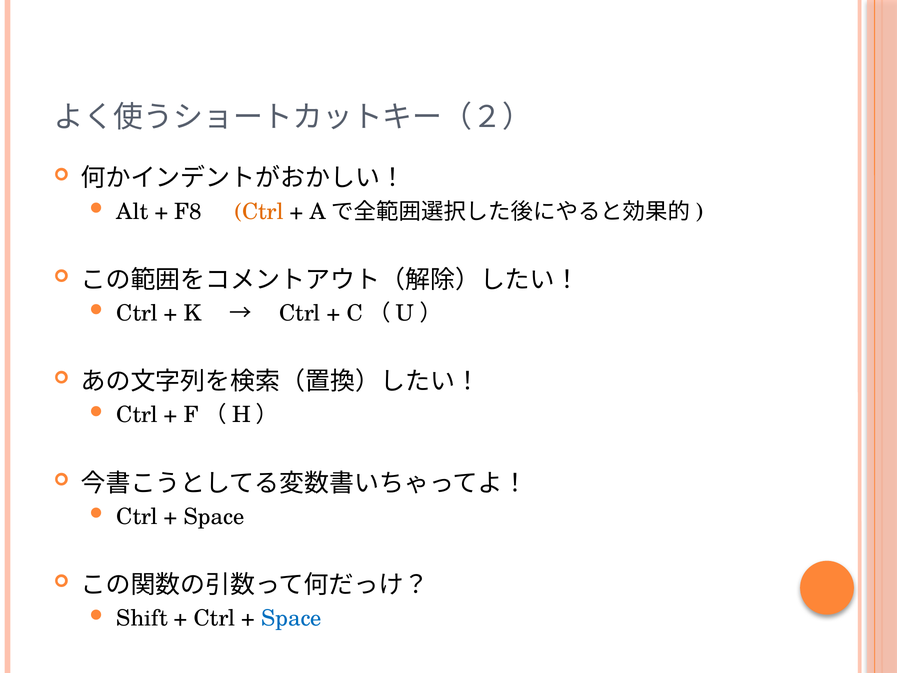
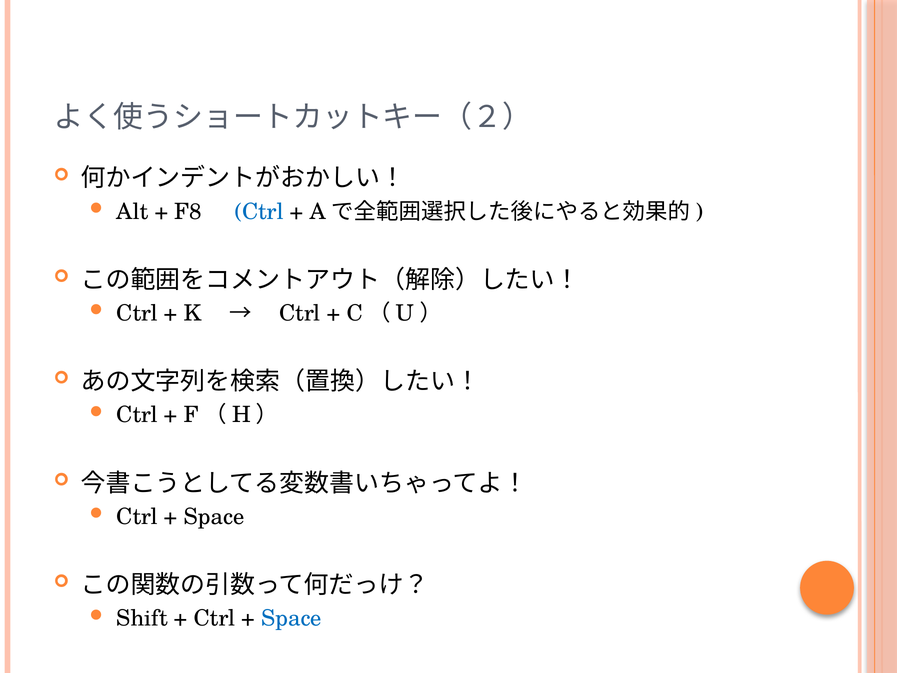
Ctrl at (259, 212) colour: orange -> blue
